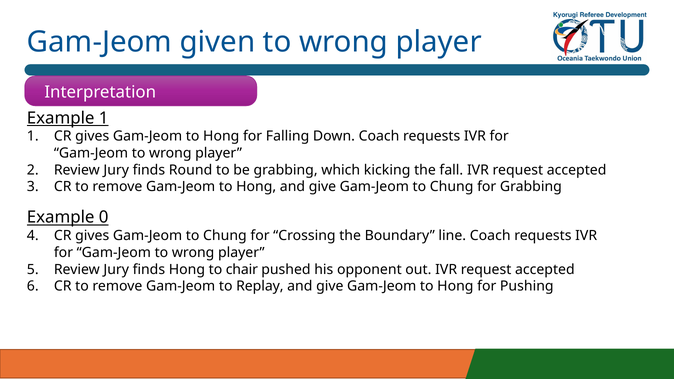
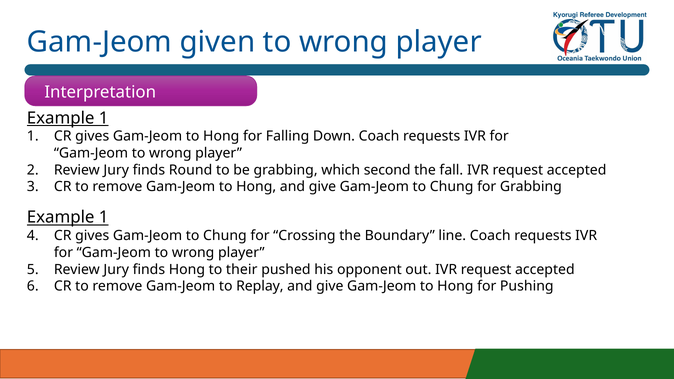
kicking: kicking -> second
0 at (104, 217): 0 -> 1
chair: chair -> their
